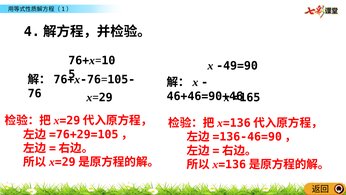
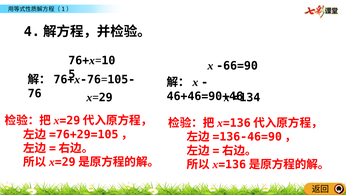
-49=90: -49=90 -> -66=90
=165: =165 -> =134
